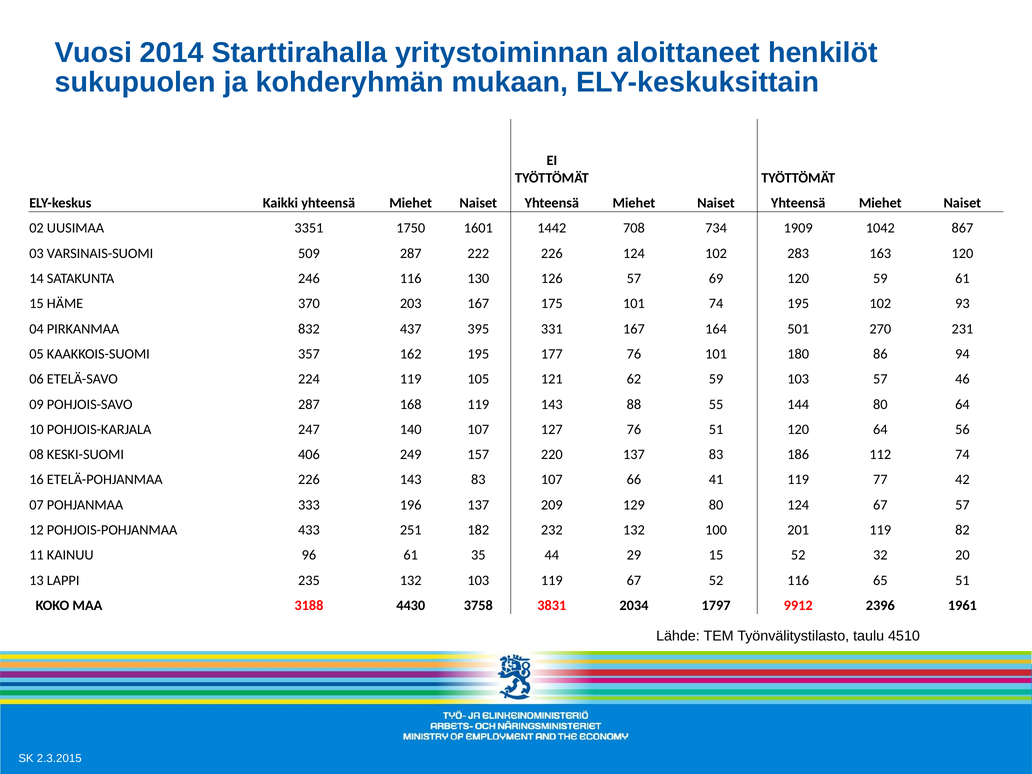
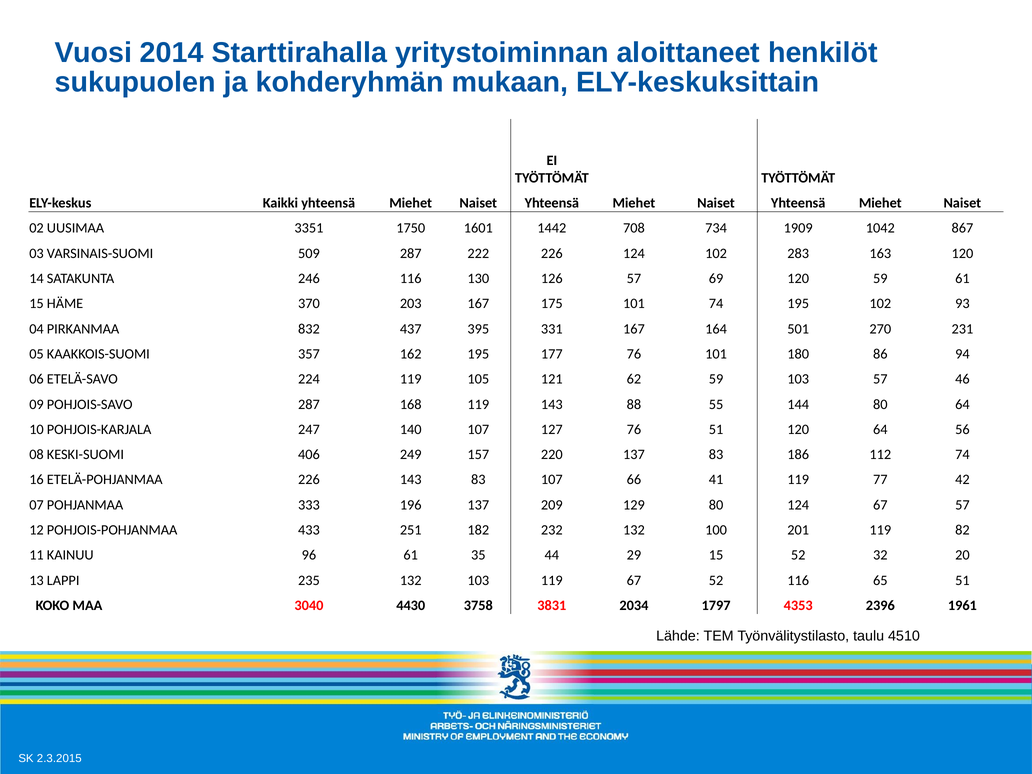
3188: 3188 -> 3040
9912: 9912 -> 4353
